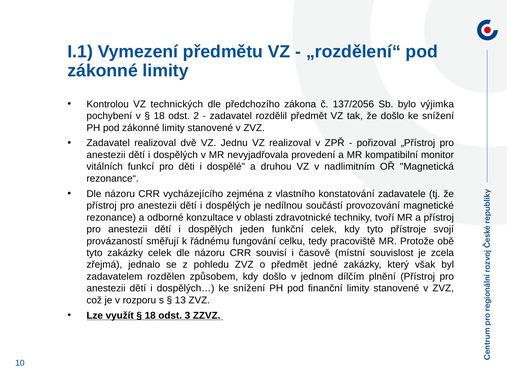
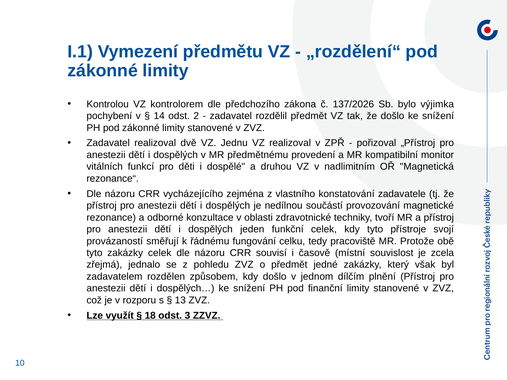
technických: technických -> kontrolorem
137/2056: 137/2056 -> 137/2026
18 at (159, 116): 18 -> 14
nevyjadřovala: nevyjadřovala -> předmětnému
